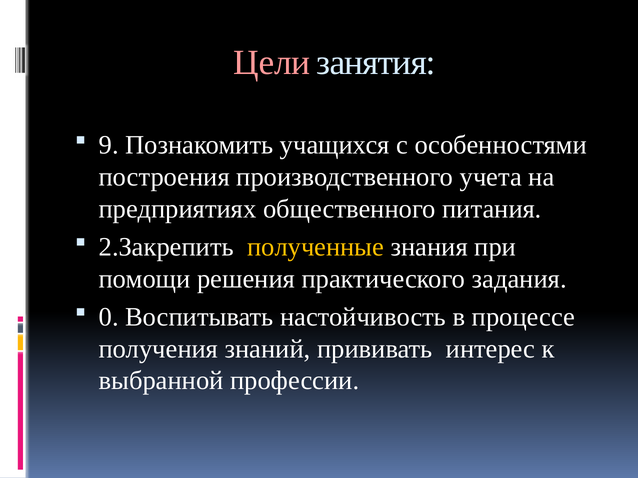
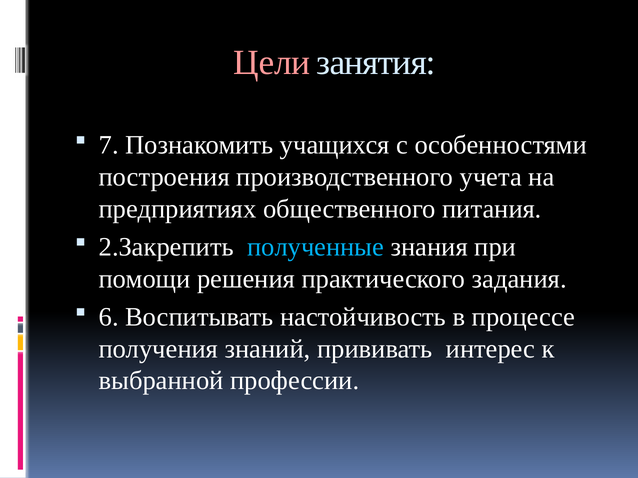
9: 9 -> 7
полученные colour: yellow -> light blue
0: 0 -> 6
